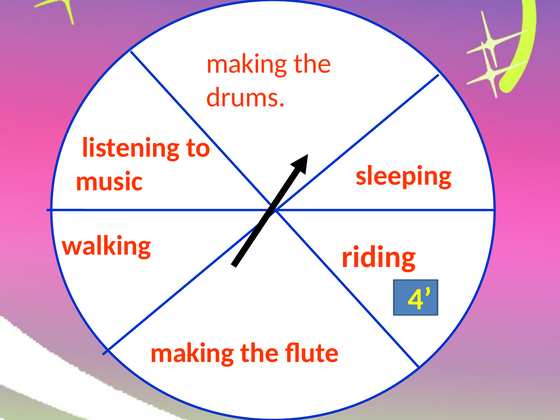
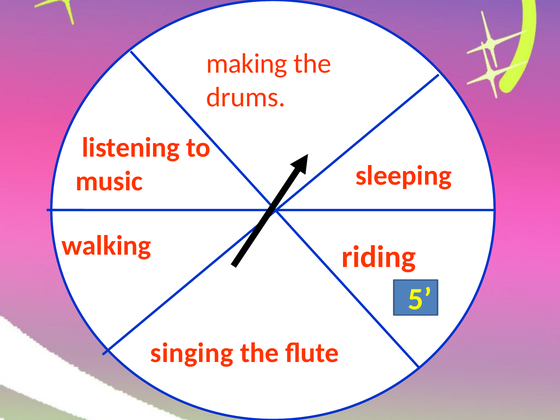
4: 4 -> 5
making at (192, 353): making -> singing
